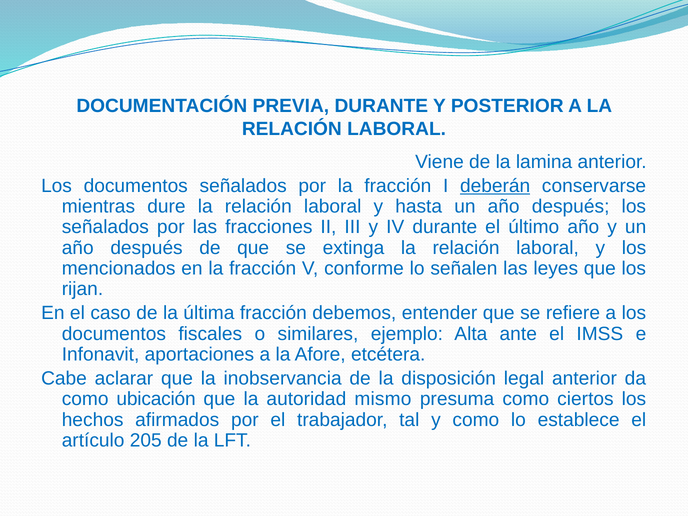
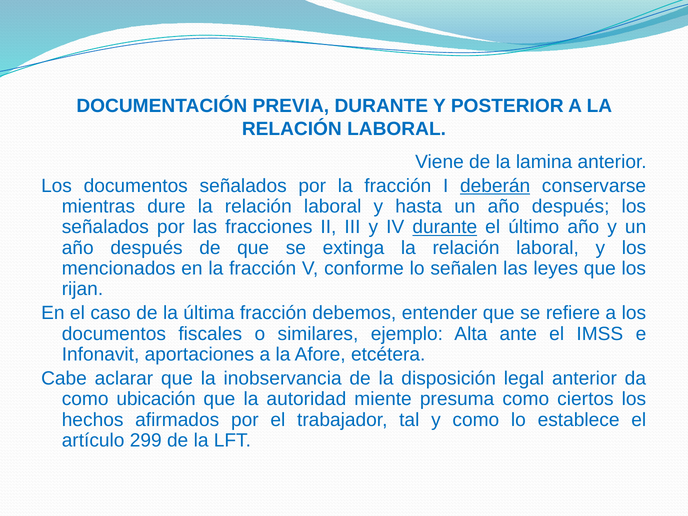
durante at (445, 227) underline: none -> present
mismo: mismo -> miente
205: 205 -> 299
